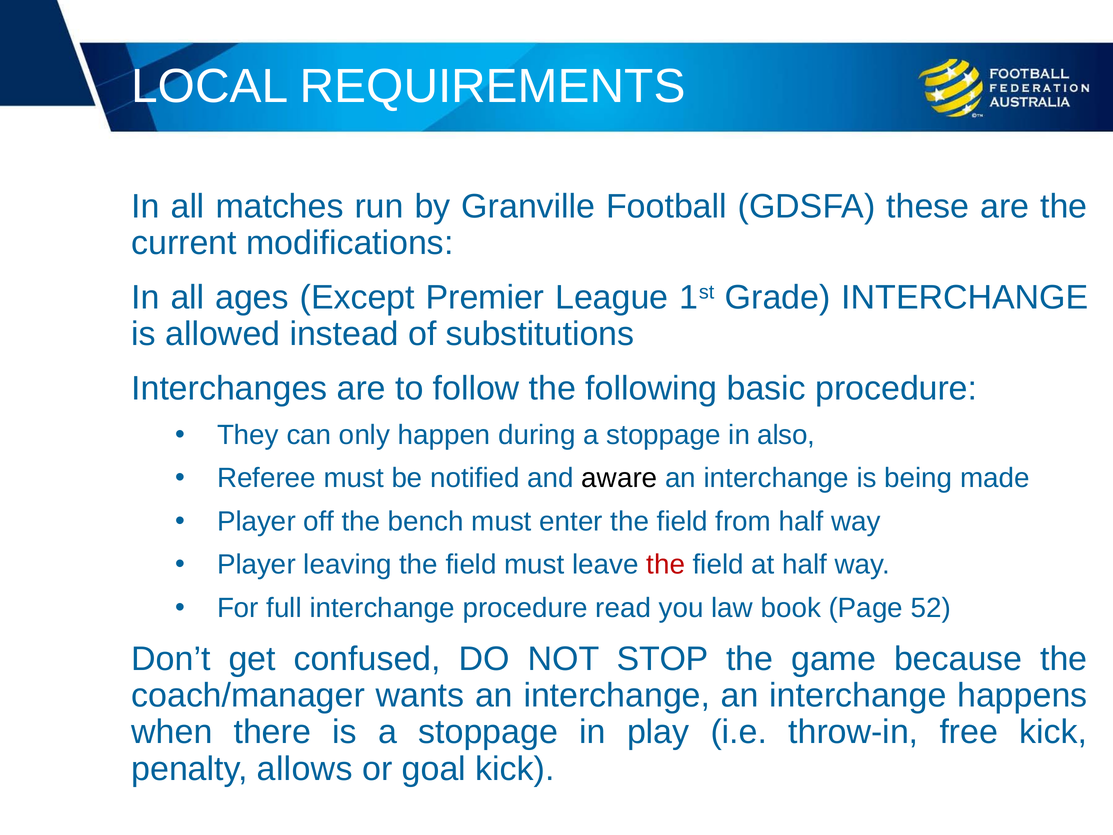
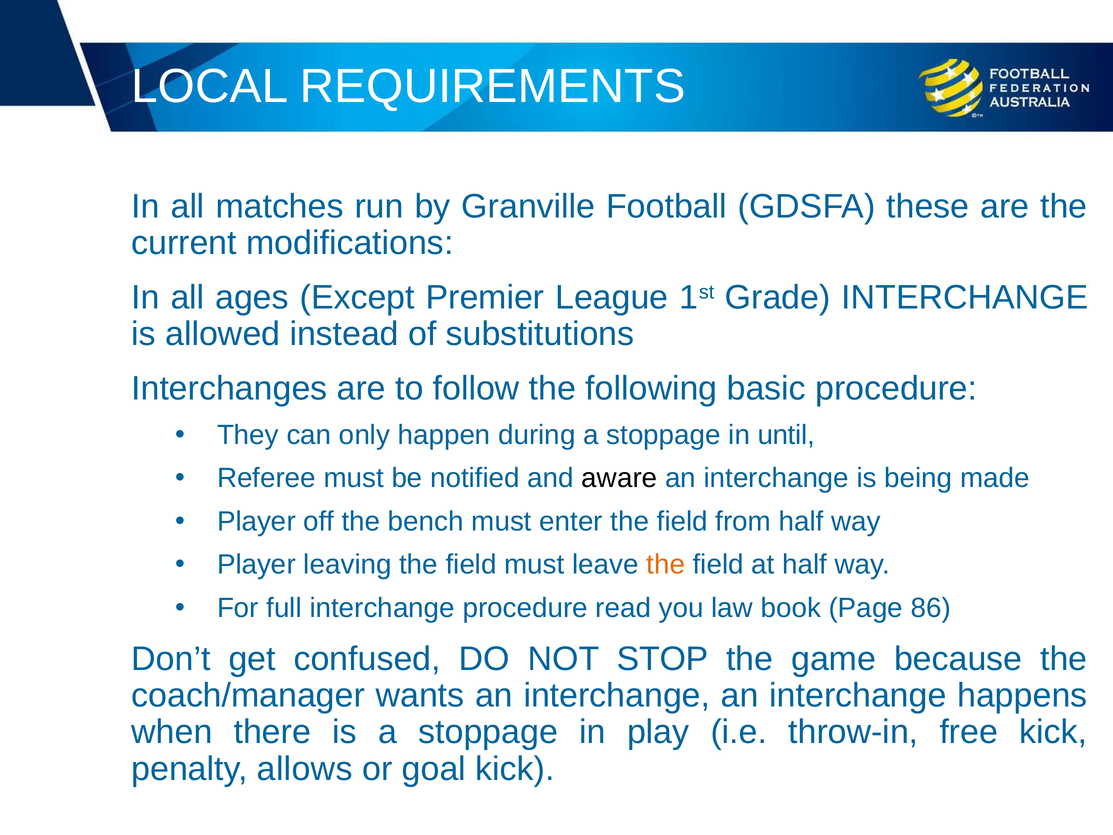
also: also -> until
the at (666, 565) colour: red -> orange
52: 52 -> 86
